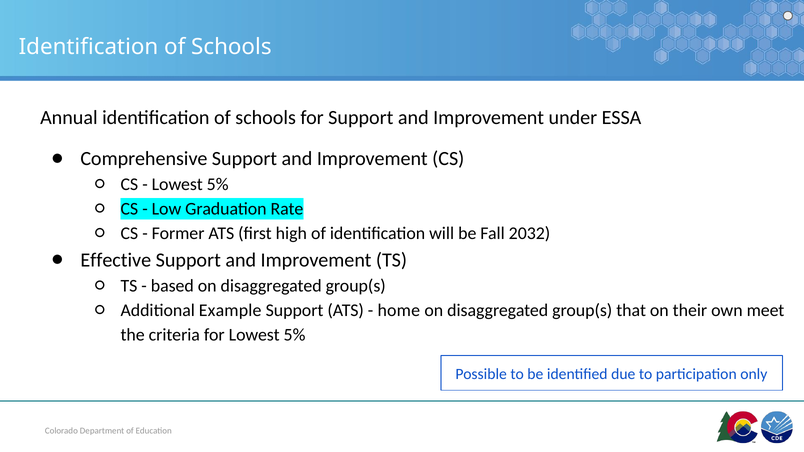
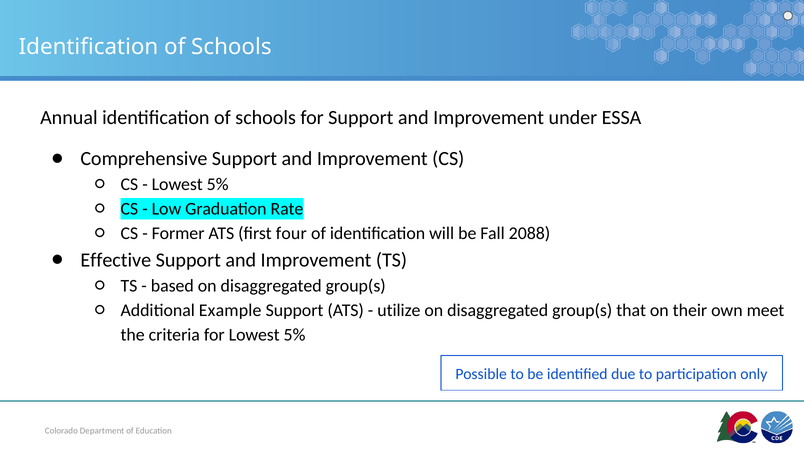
high: high -> four
2032: 2032 -> 2088
home: home -> utilize
